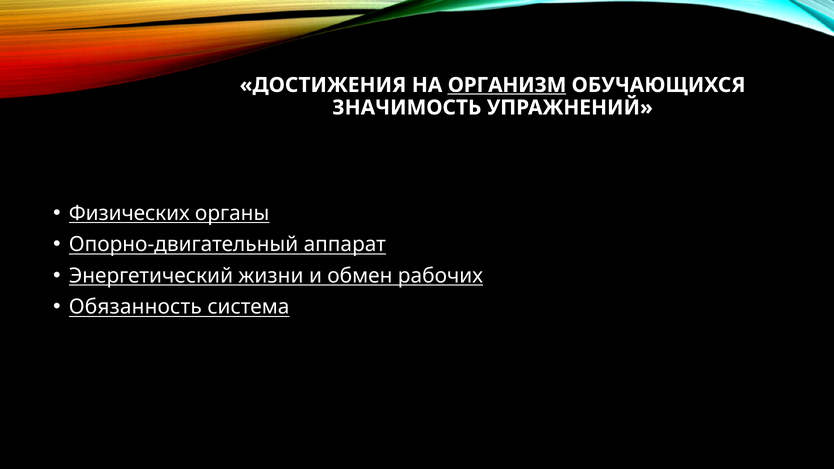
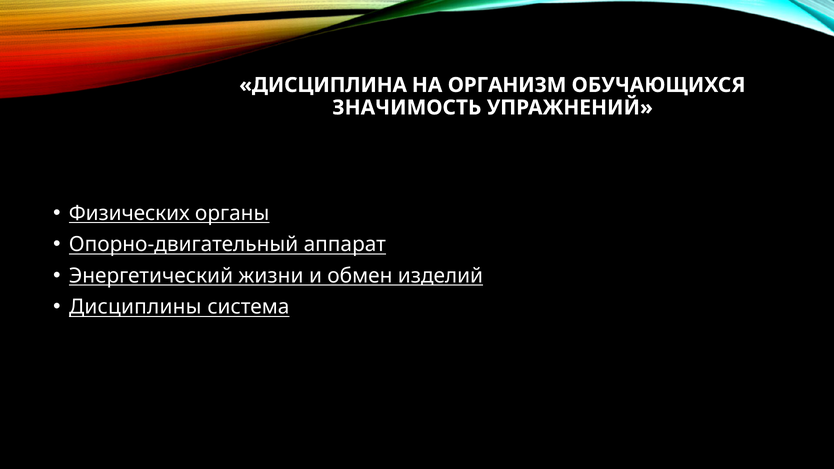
ДОСТИЖЕНИЯ: ДОСТИЖЕНИЯ -> ДИСЦИПЛИНА
ОРГАНИЗМ underline: present -> none
рабочих: рабочих -> изделий
Обязанность: Обязанность -> Дисциплины
